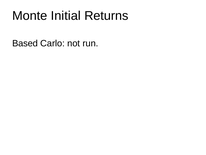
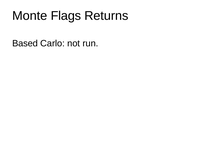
Initial: Initial -> Flags
